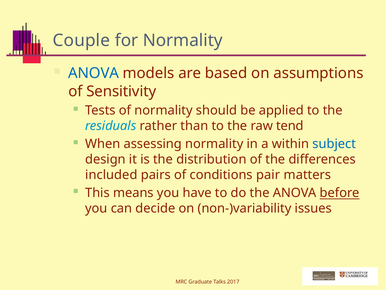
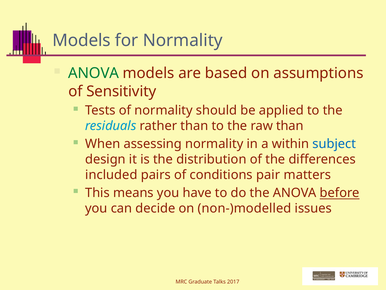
Couple at (81, 40): Couple -> Models
ANOVA at (94, 73) colour: blue -> green
raw tend: tend -> than
non-)variability: non-)variability -> non-)modelled
